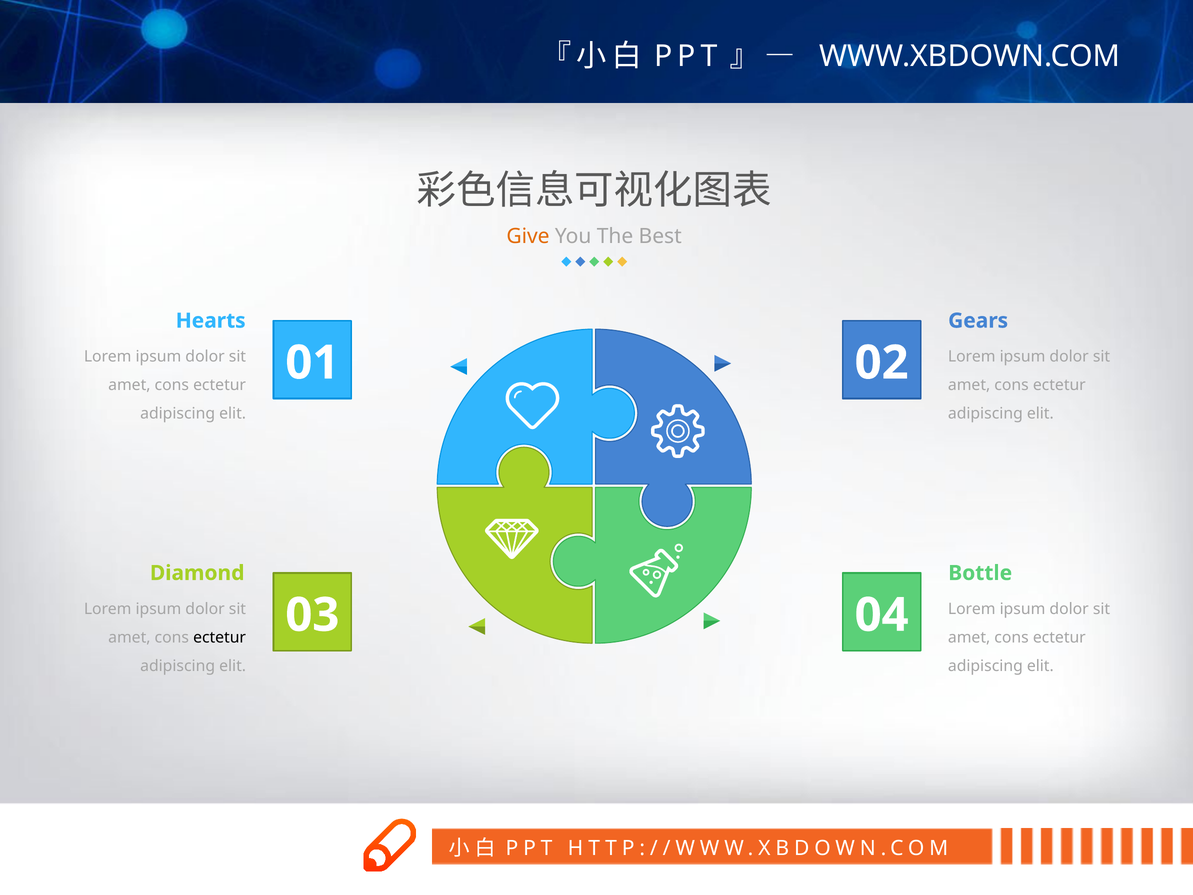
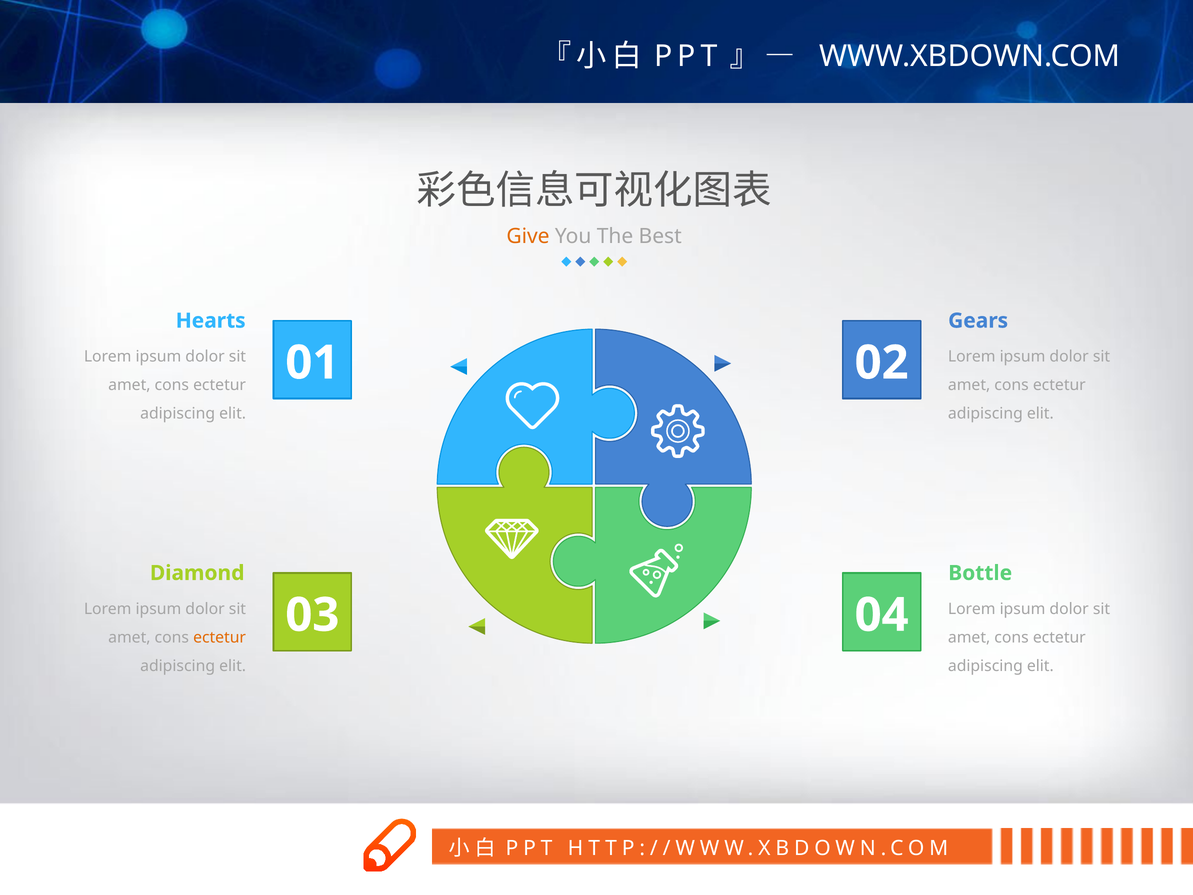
ectetur at (220, 637) colour: black -> orange
